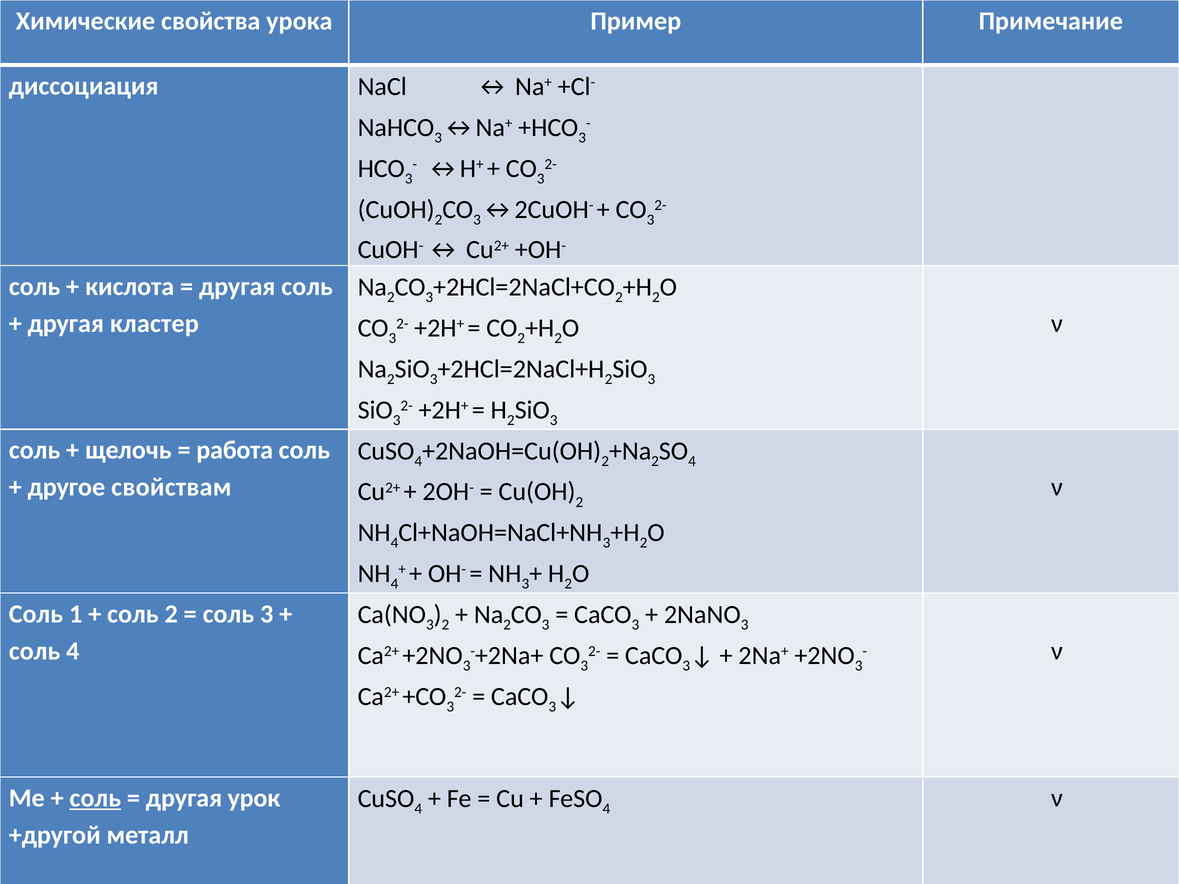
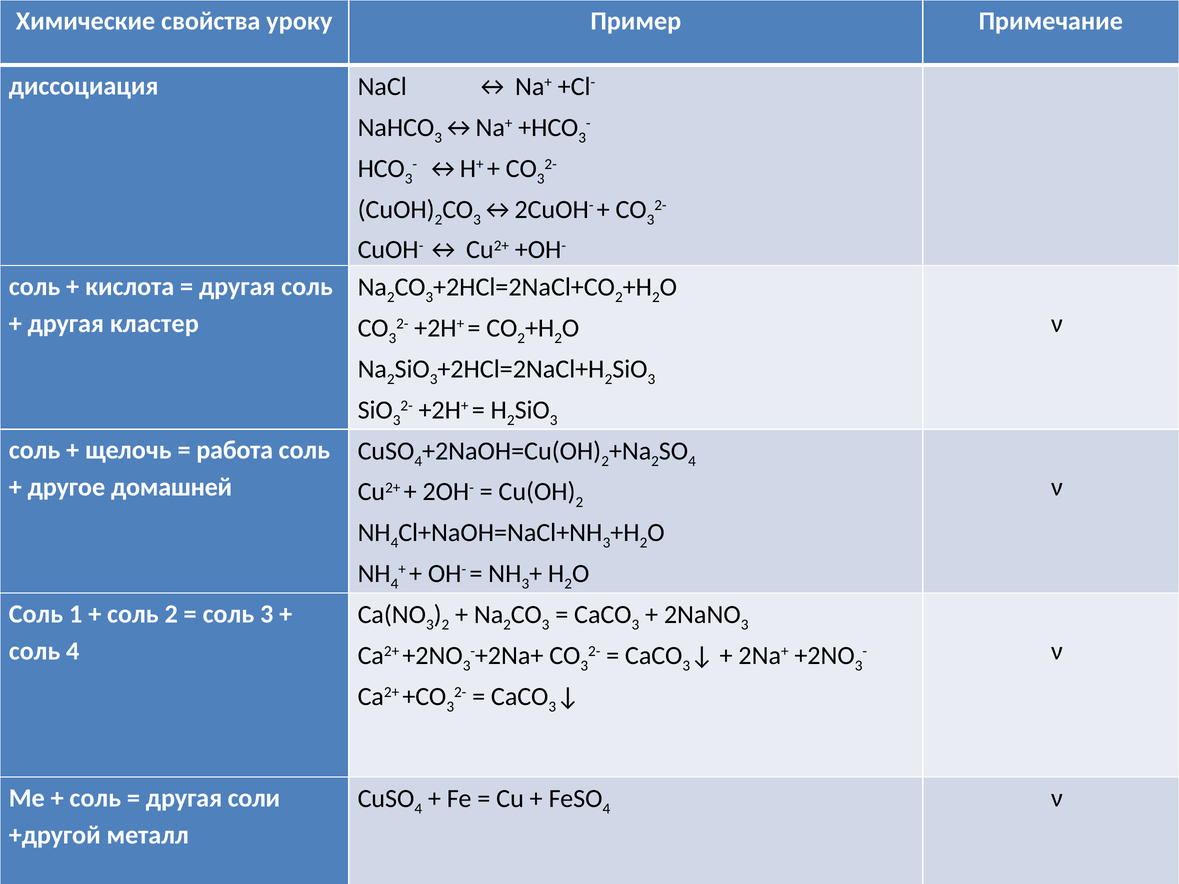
урока: урока -> уроку
свойствам: свойствам -> домашней
соль at (95, 798) underline: present -> none
урок: урок -> соли
